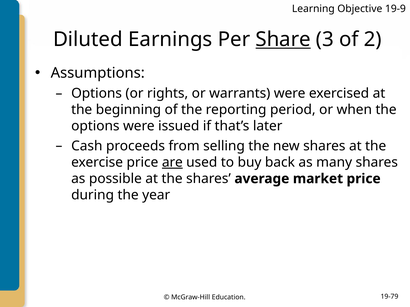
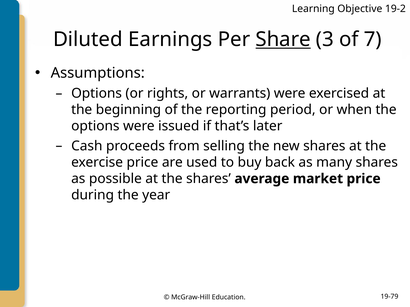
19-9: 19-9 -> 19-2
2: 2 -> 7
are underline: present -> none
